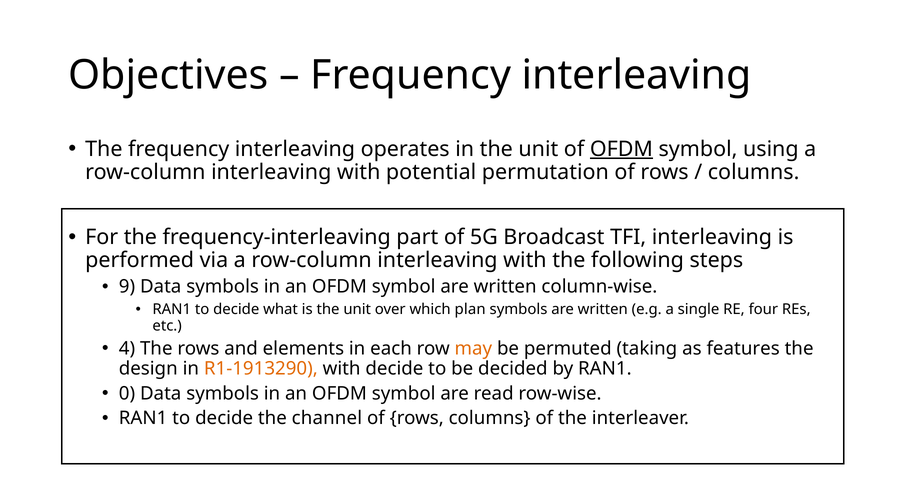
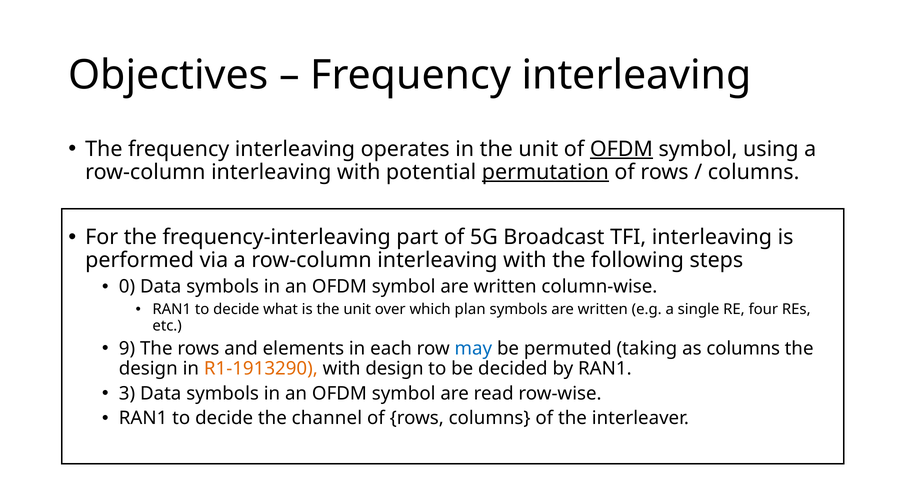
permutation underline: none -> present
9: 9 -> 0
4: 4 -> 9
may colour: orange -> blue
as features: features -> columns
with decide: decide -> design
0: 0 -> 3
